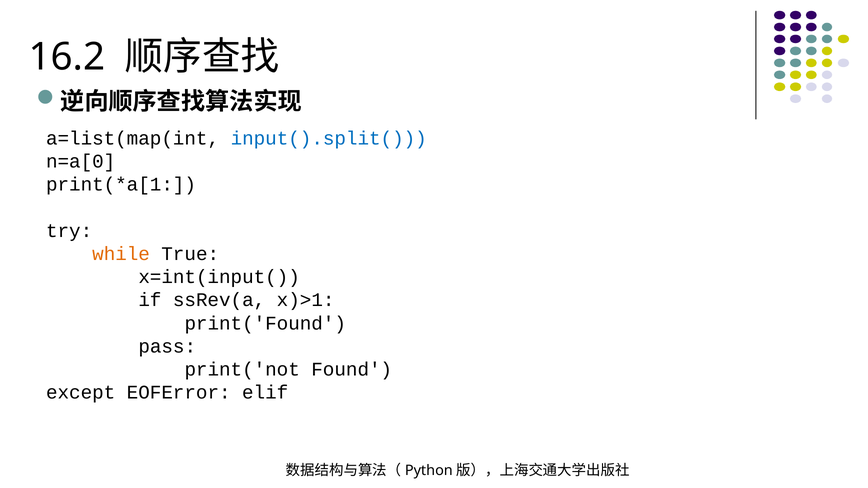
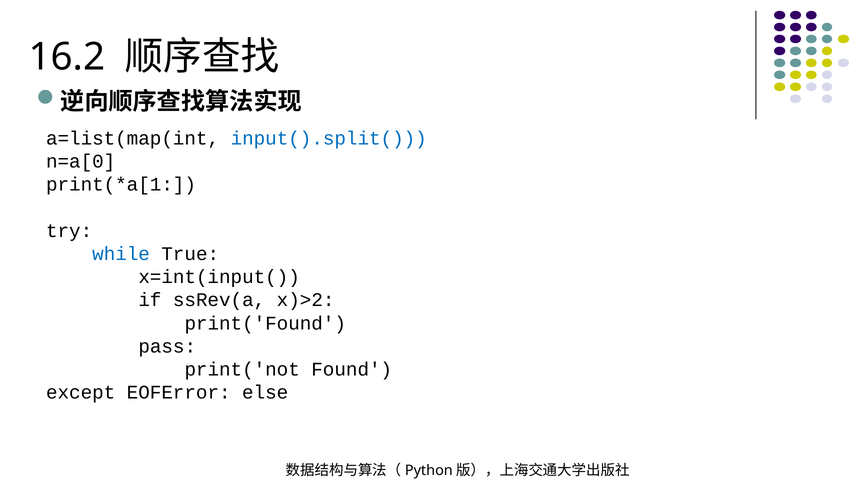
while colour: orange -> blue
x)>1: x)>1 -> x)>2
elif: elif -> else
